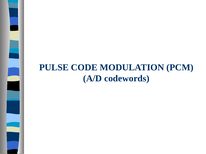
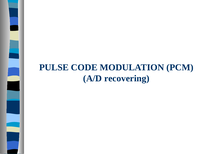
codewords: codewords -> recovering
